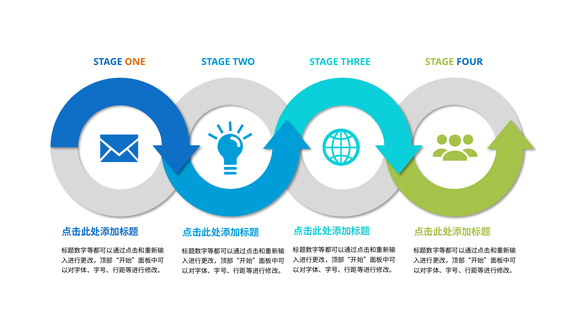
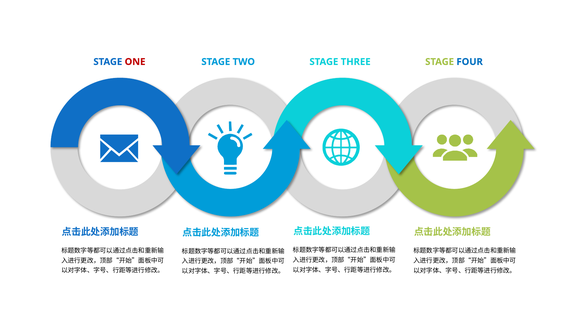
ONE colour: orange -> red
